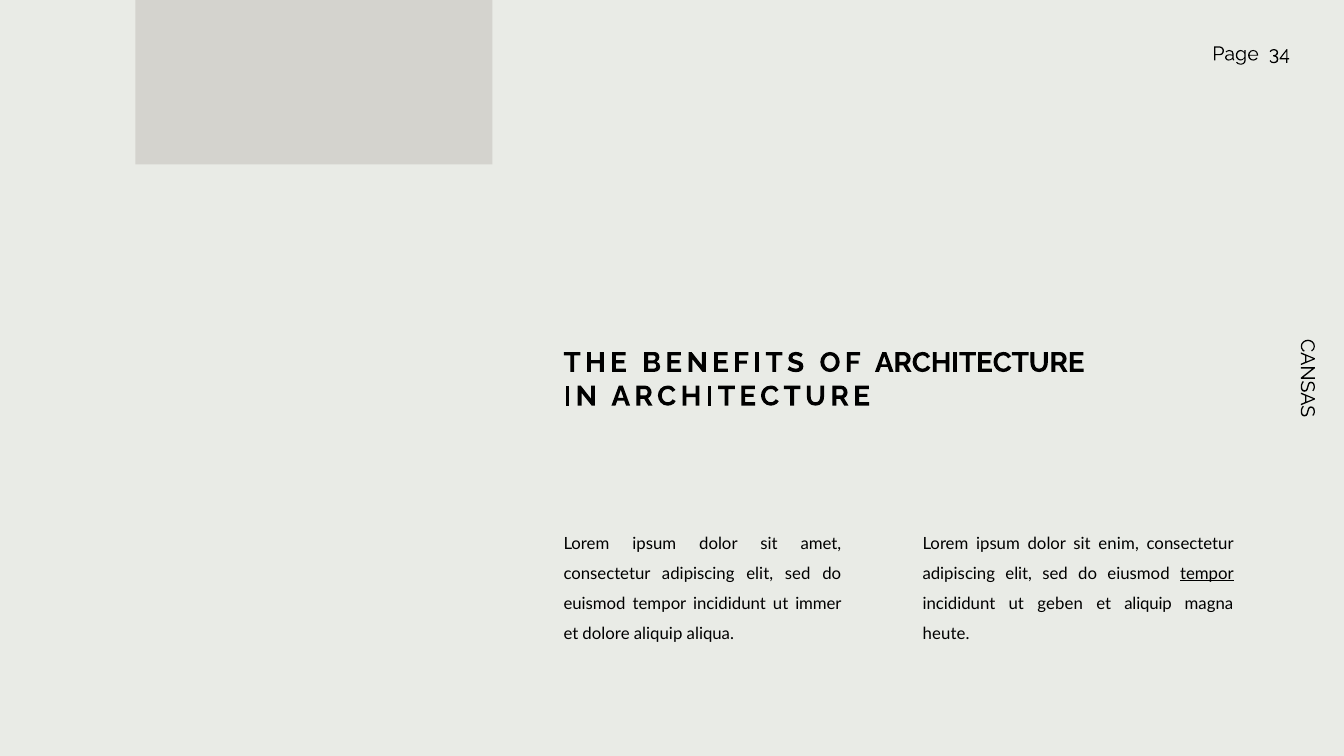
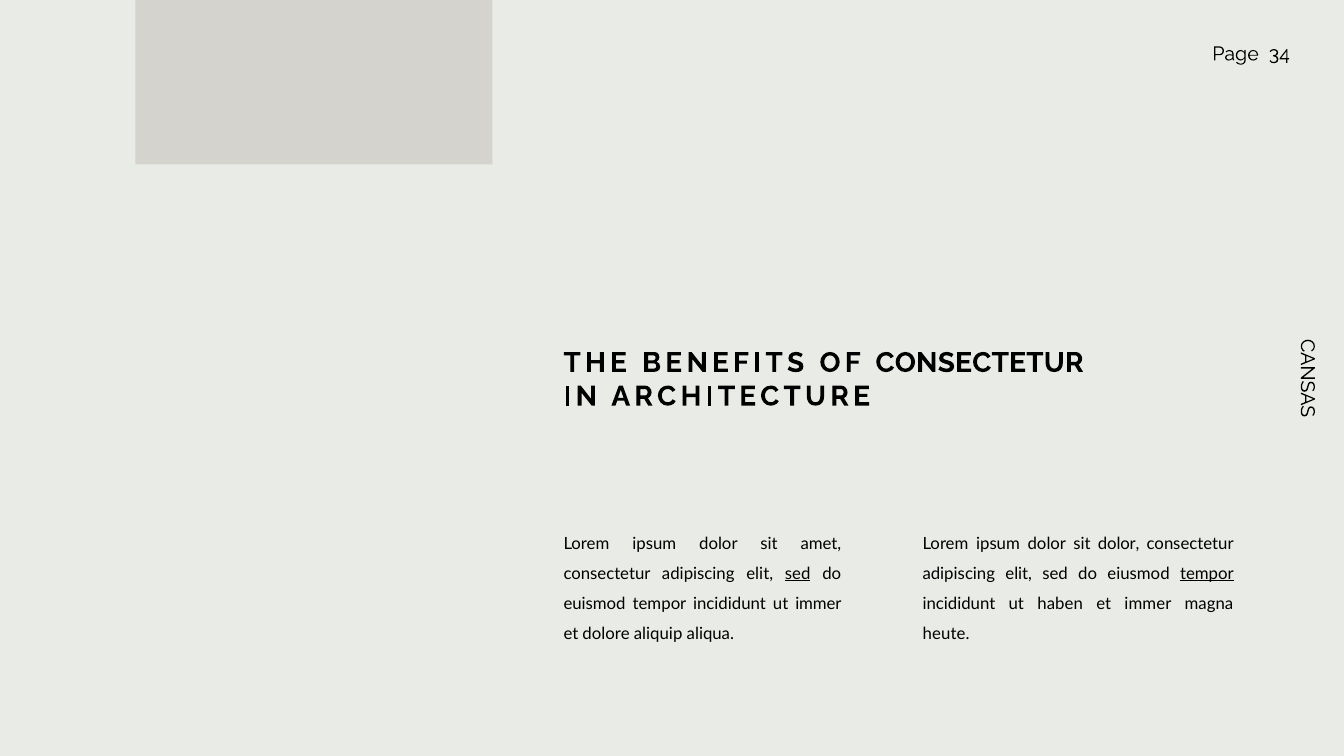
OF ARCHITECTURE: ARCHITECTURE -> CONSECTETUR
sit enim: enim -> dolor
sed at (798, 574) underline: none -> present
geben: geben -> haben
et aliquip: aliquip -> immer
